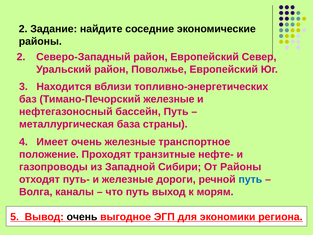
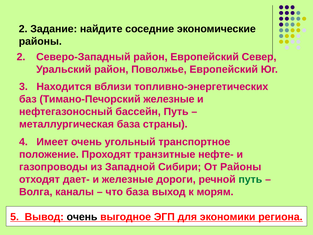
очень железные: железные -> угольный
путь-: путь- -> дает-
путь at (250, 179) colour: blue -> green
что путь: путь -> база
